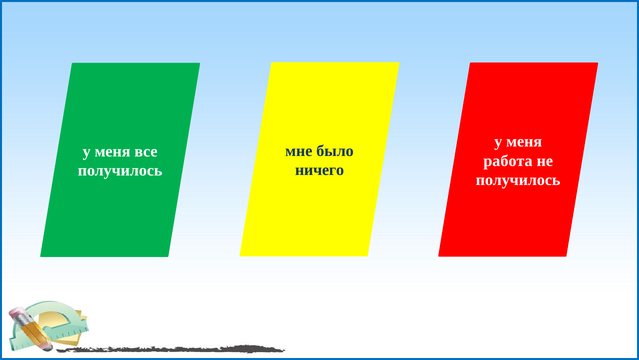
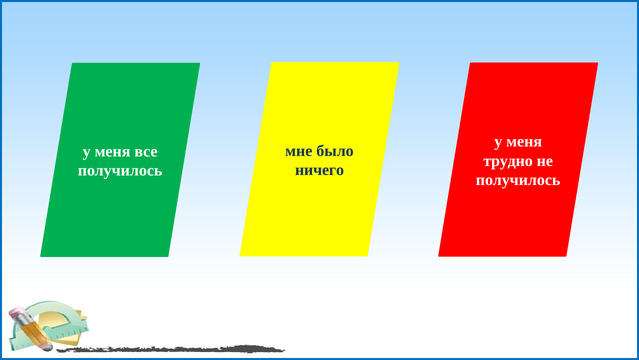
работа: работа -> трудно
